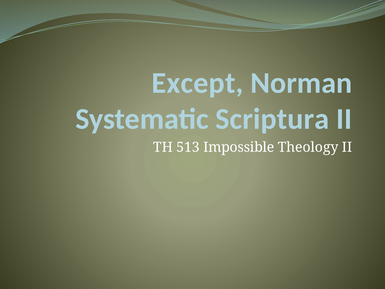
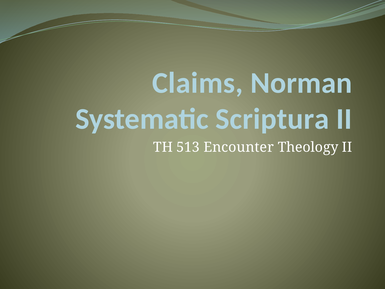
Except: Except -> Claims
Impossible: Impossible -> Encounter
